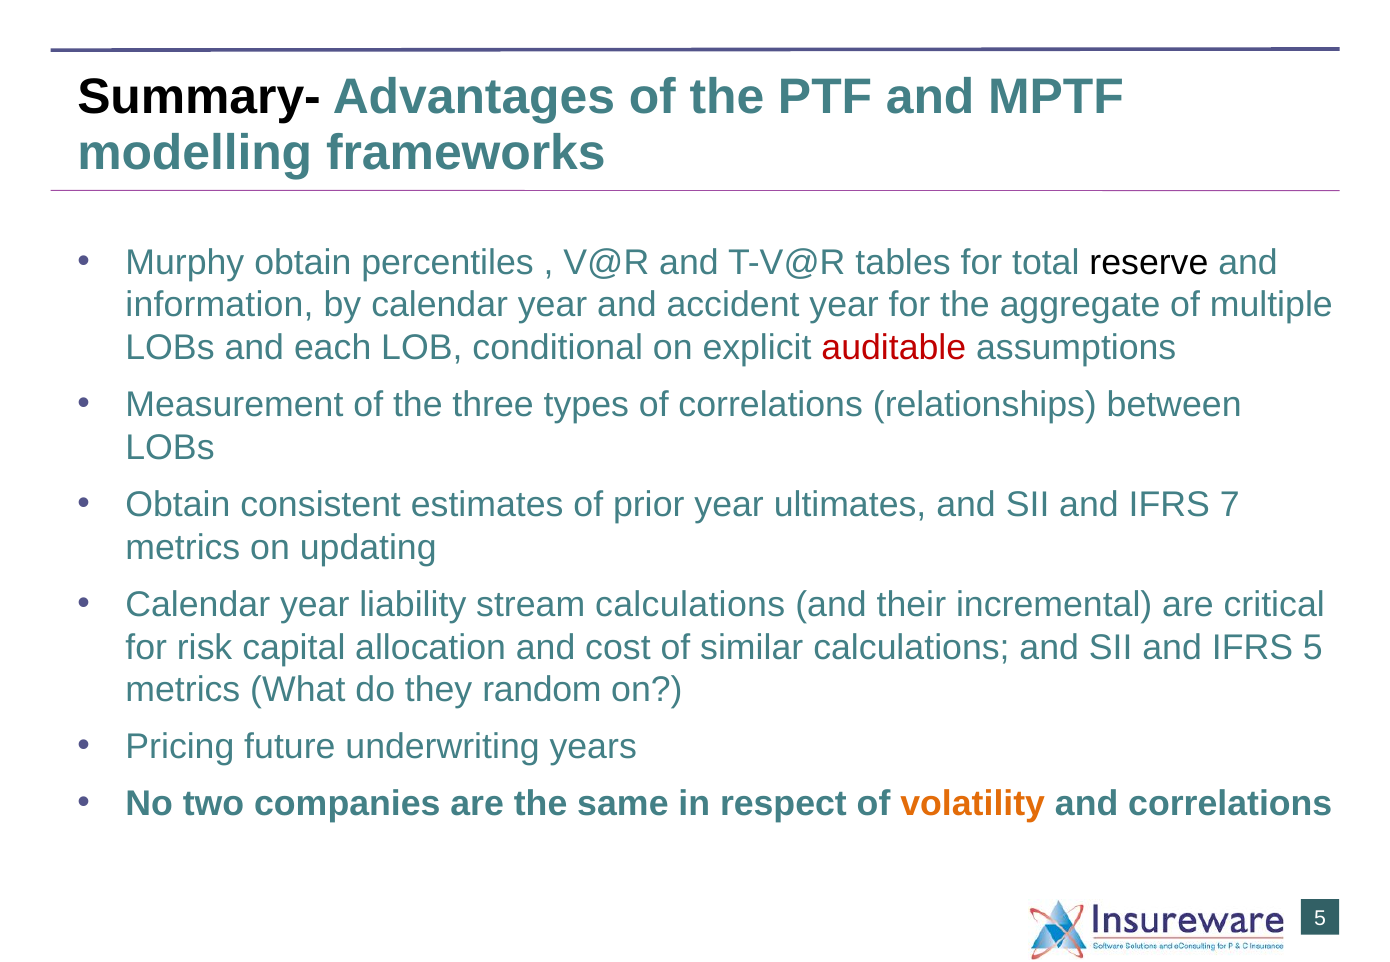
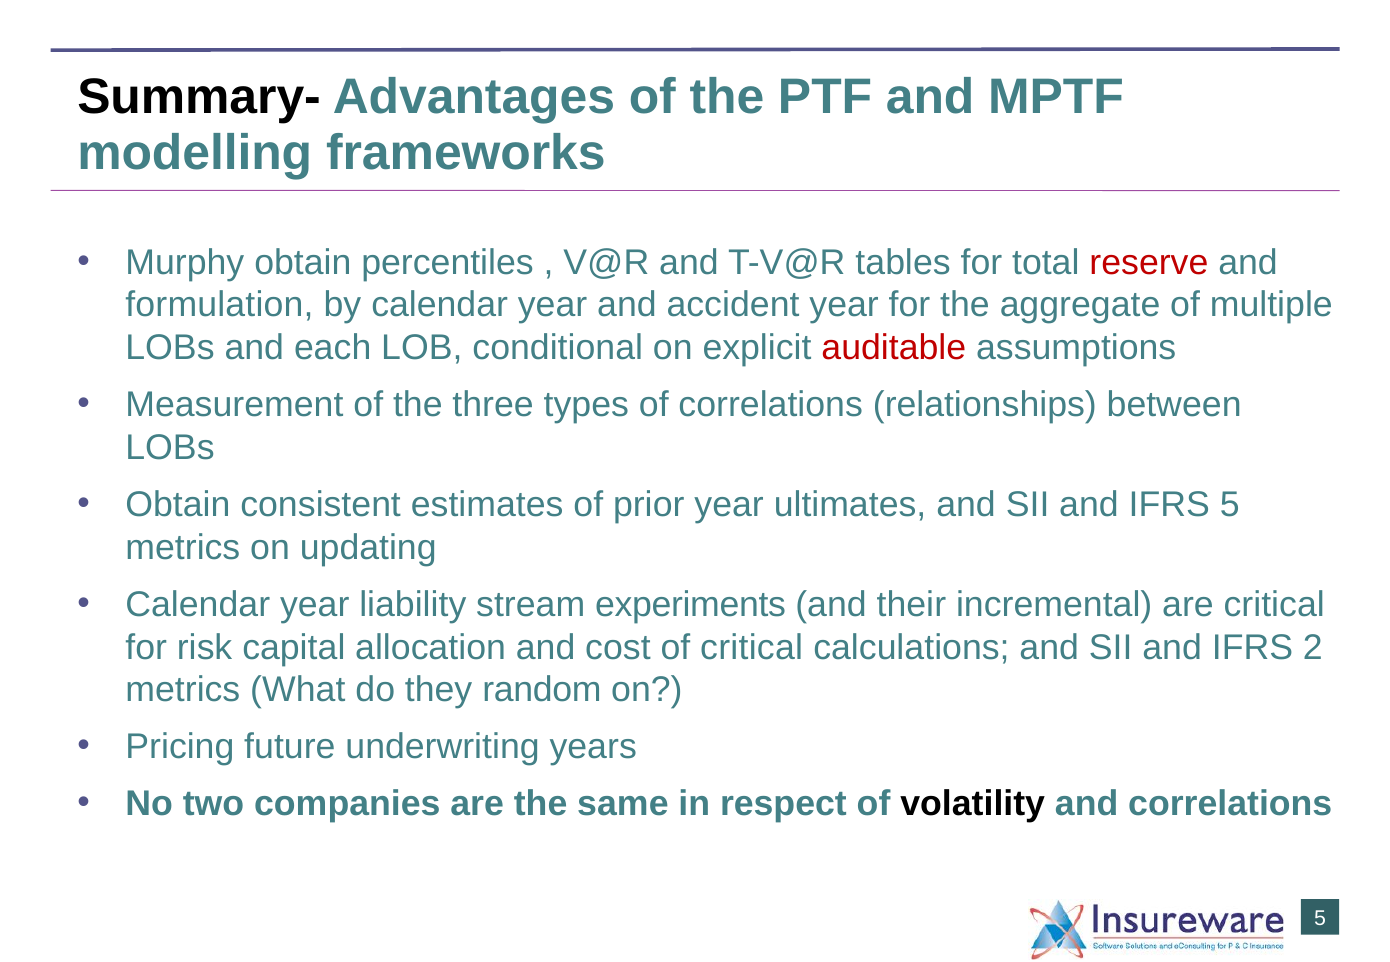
reserve colour: black -> red
information: information -> formulation
IFRS 7: 7 -> 5
stream calculations: calculations -> experiments
of similar: similar -> critical
IFRS 5: 5 -> 2
volatility colour: orange -> black
